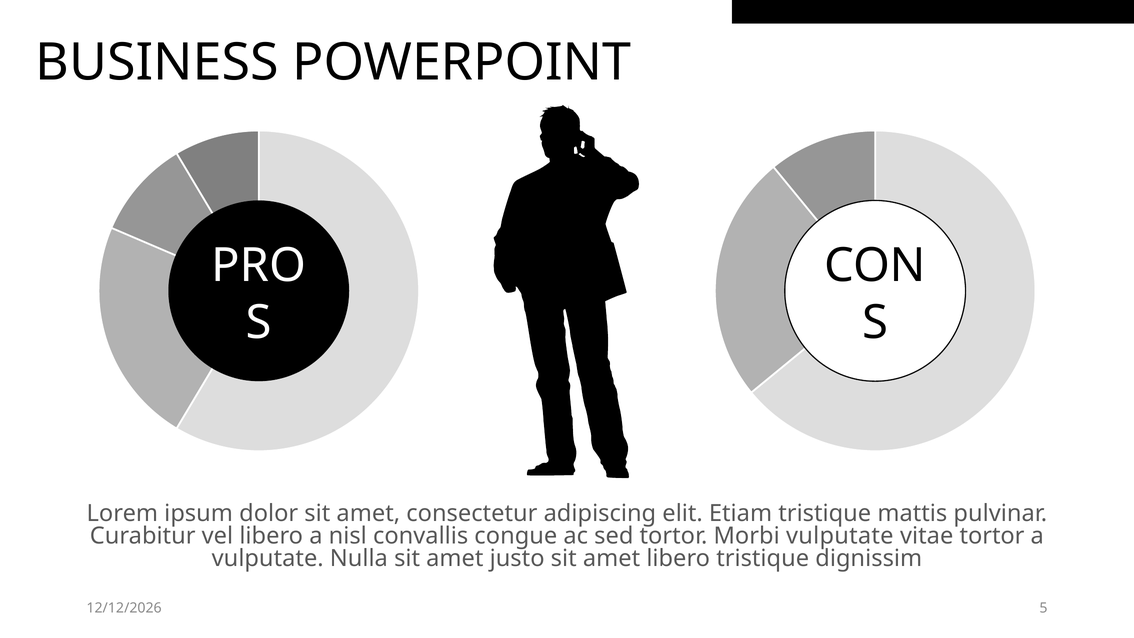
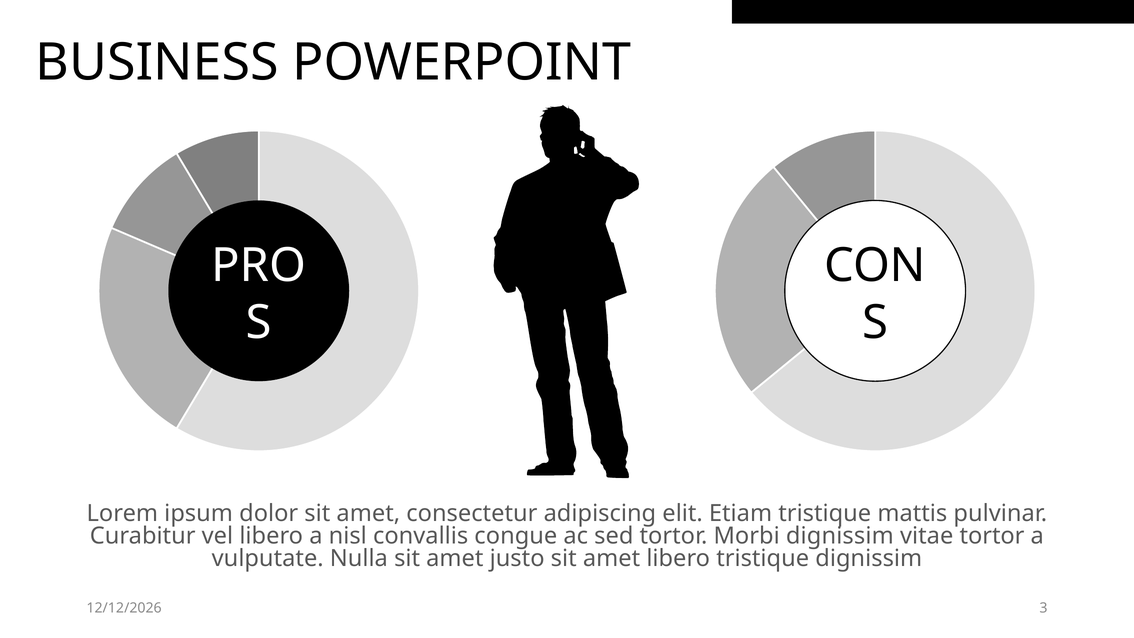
Morbi vulputate: vulputate -> dignissim
5: 5 -> 3
